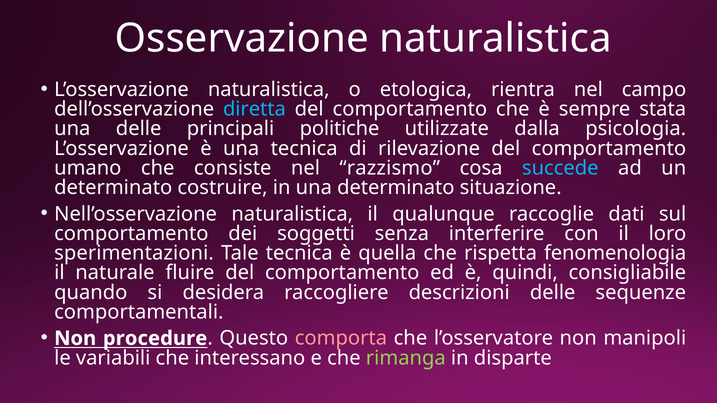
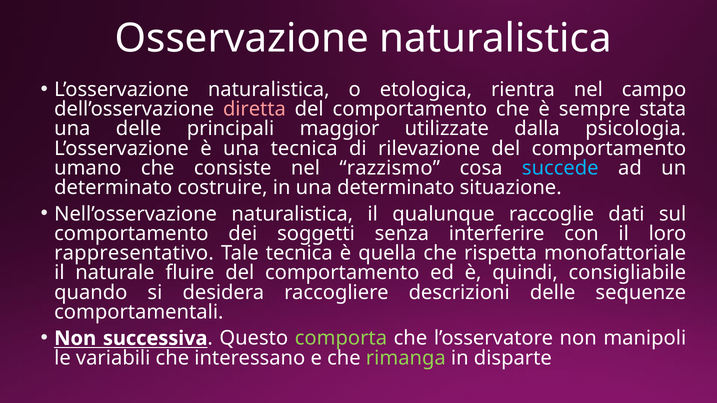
diretta colour: light blue -> pink
politiche: politiche -> maggior
sperimentazioni: sperimentazioni -> rappresentativo
fenomenologia: fenomenologia -> monofattoriale
procedure: procedure -> successiva
comporta colour: pink -> light green
